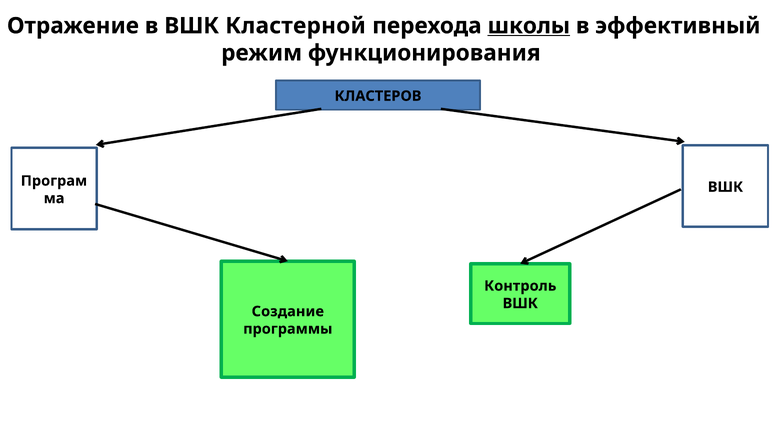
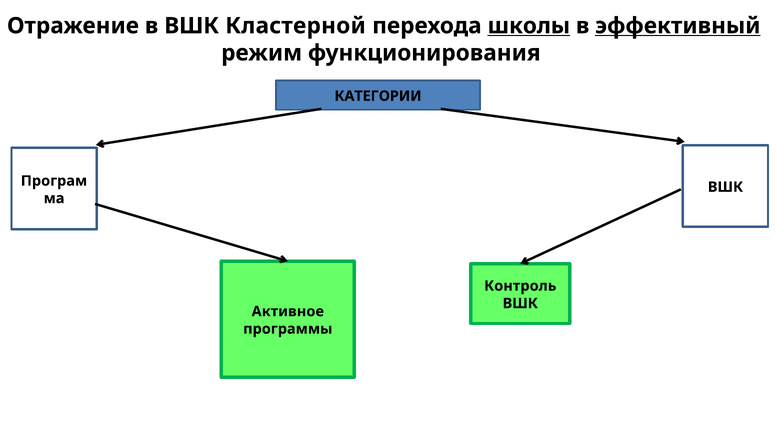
эффективный underline: none -> present
КЛАСТЕРОВ: КЛАСТЕРОВ -> КАТЕГОРИИ
Создание: Создание -> Активное
